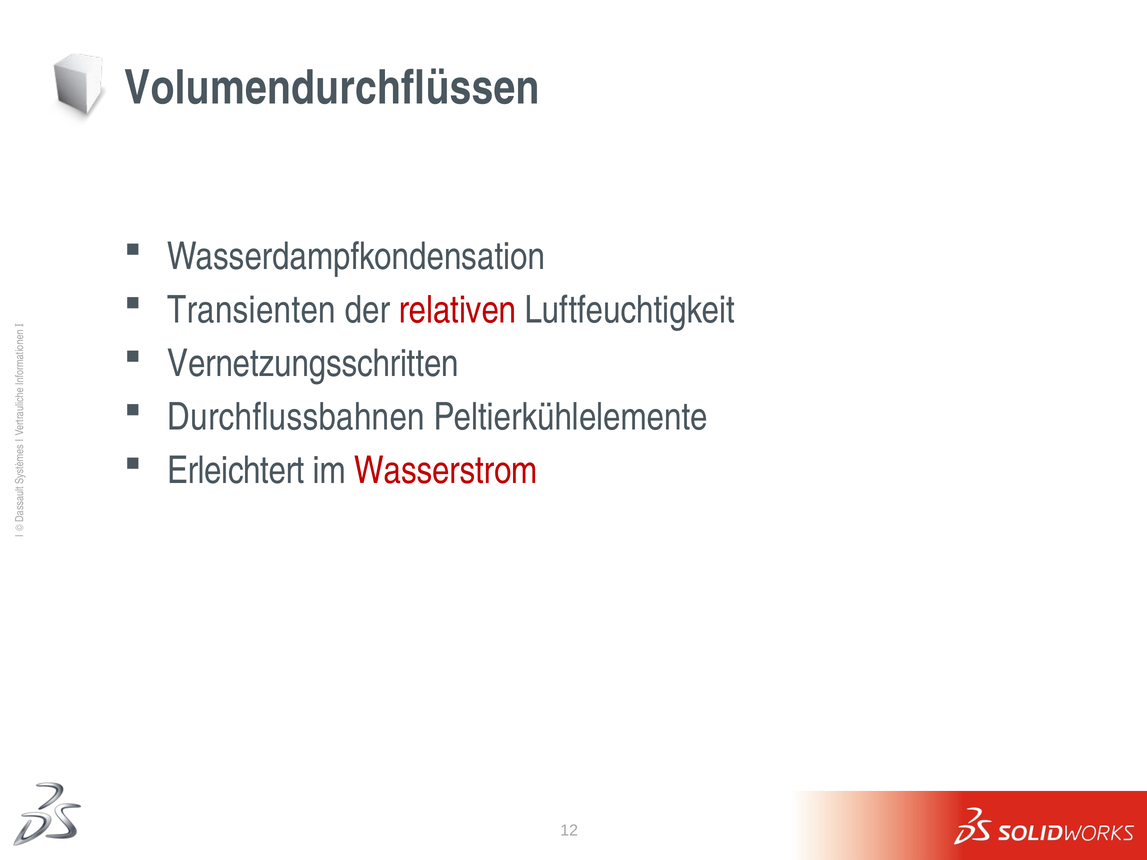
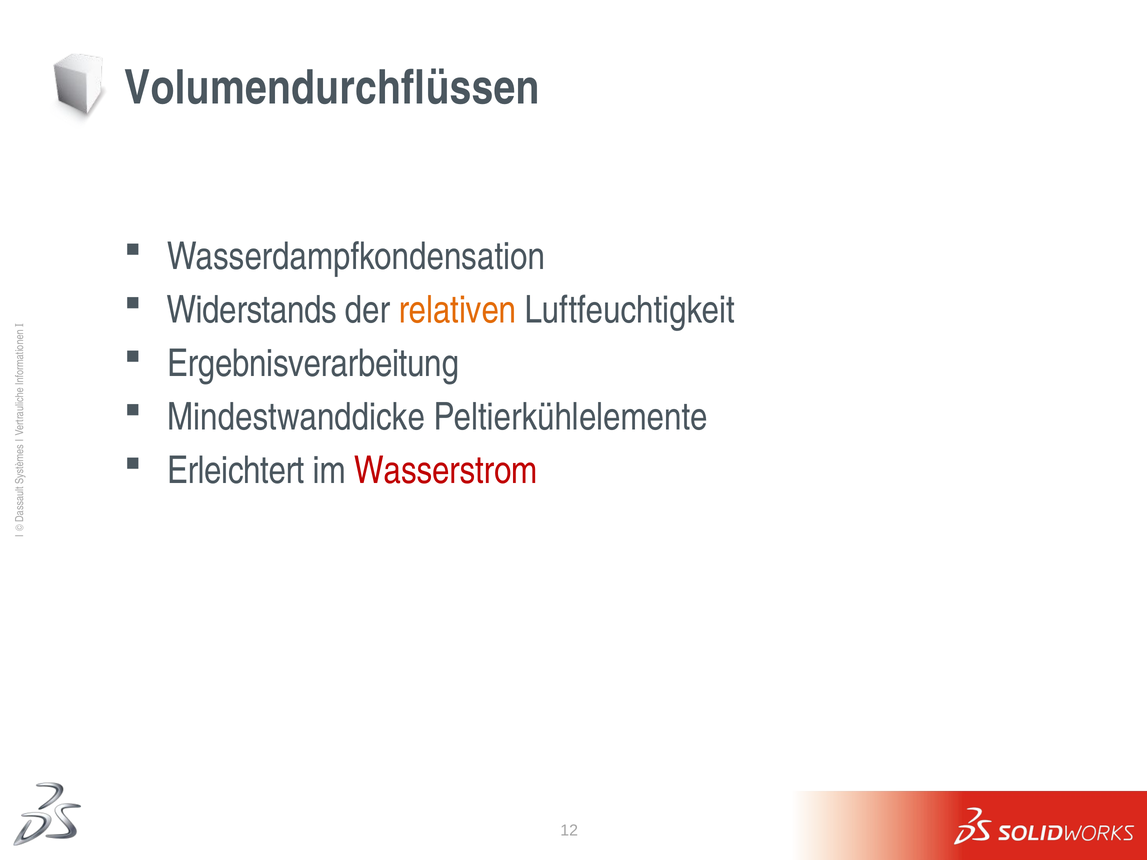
Transienten: Transienten -> Widerstands
relativen colour: red -> orange
Vernetzungsschritten: Vernetzungsschritten -> Ergebnisverarbeitung
Durchflussbahnen: Durchflussbahnen -> Mindestwanddicke
